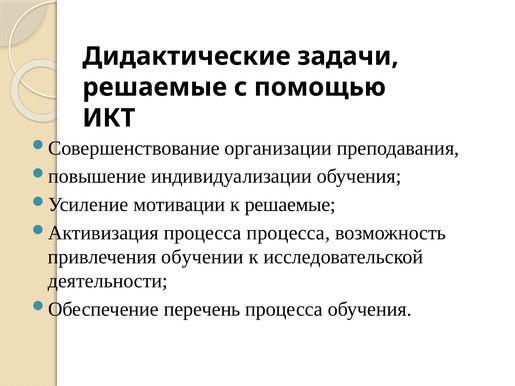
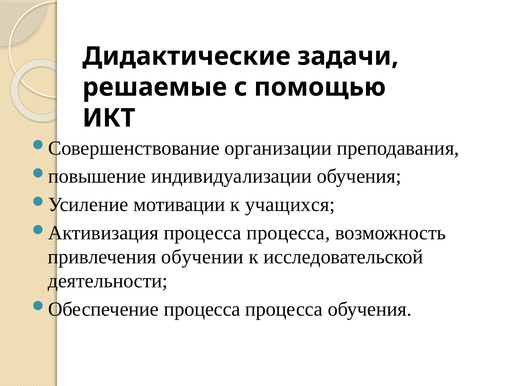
к решаемые: решаемые -> учащихся
перечень at (202, 309): перечень -> процесса
